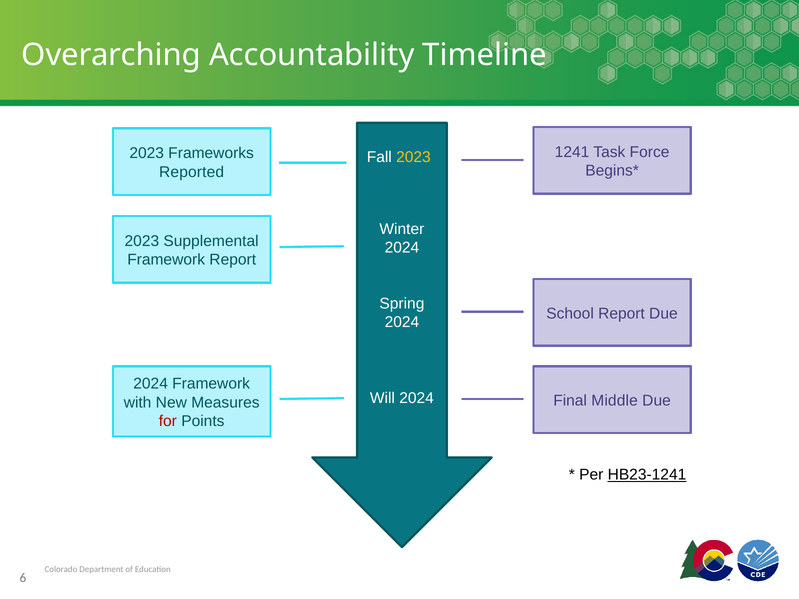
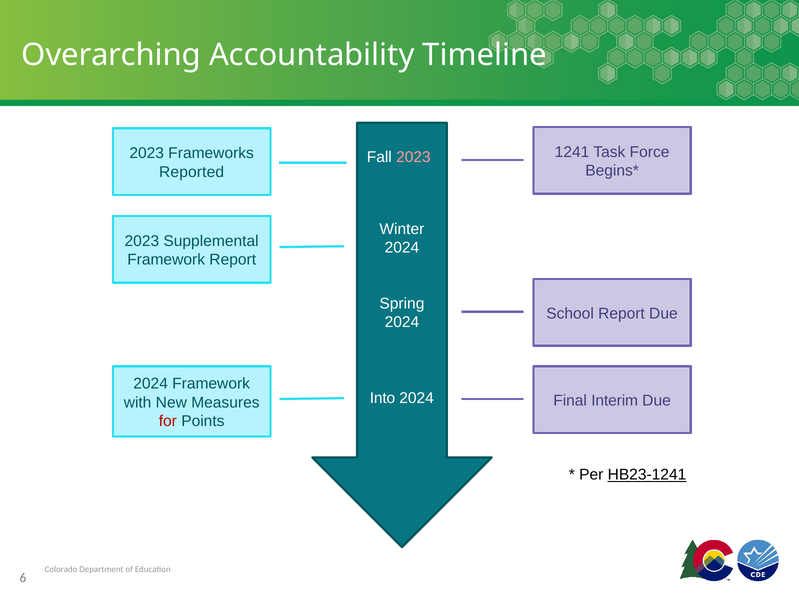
2023 at (413, 157) colour: yellow -> pink
Will: Will -> Into
Middle: Middle -> Interim
